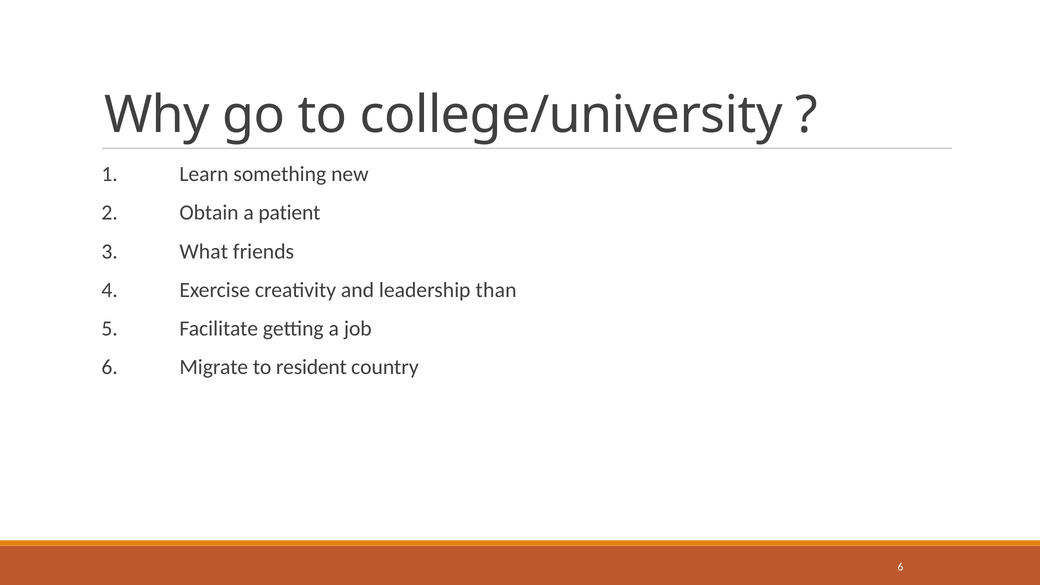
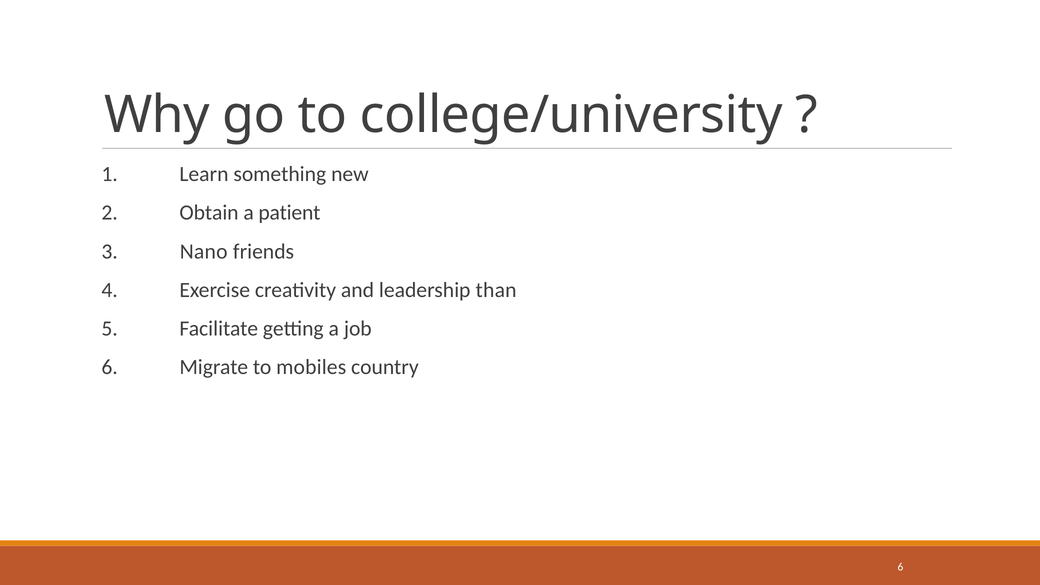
What: What -> Nano
resident: resident -> mobiles
